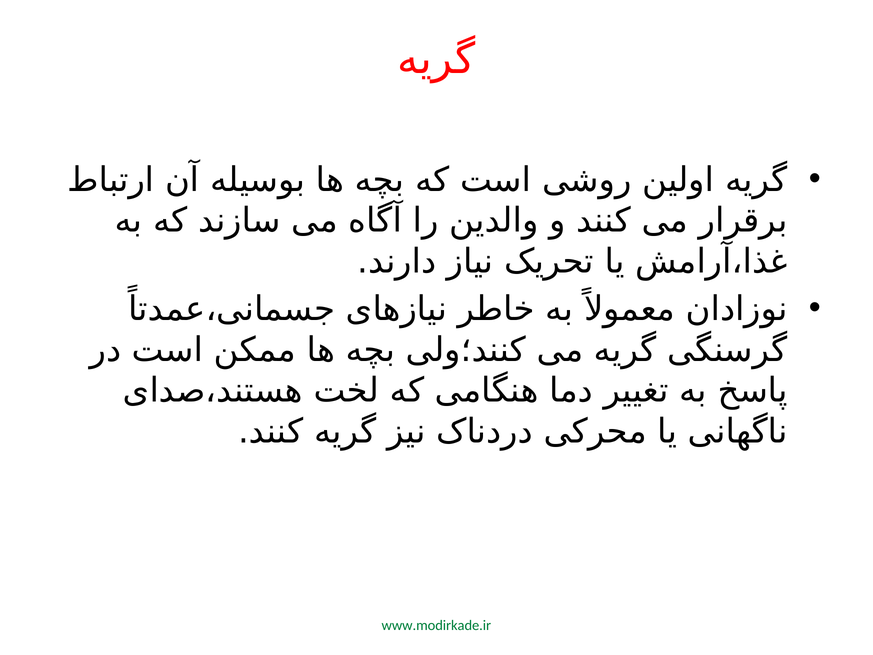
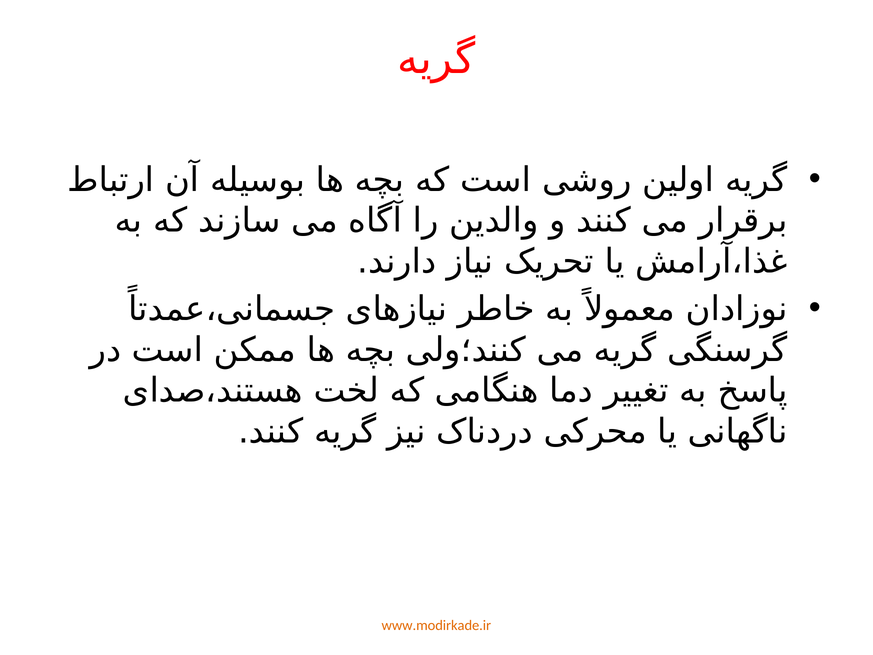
www.modirkade.ir colour: green -> orange
